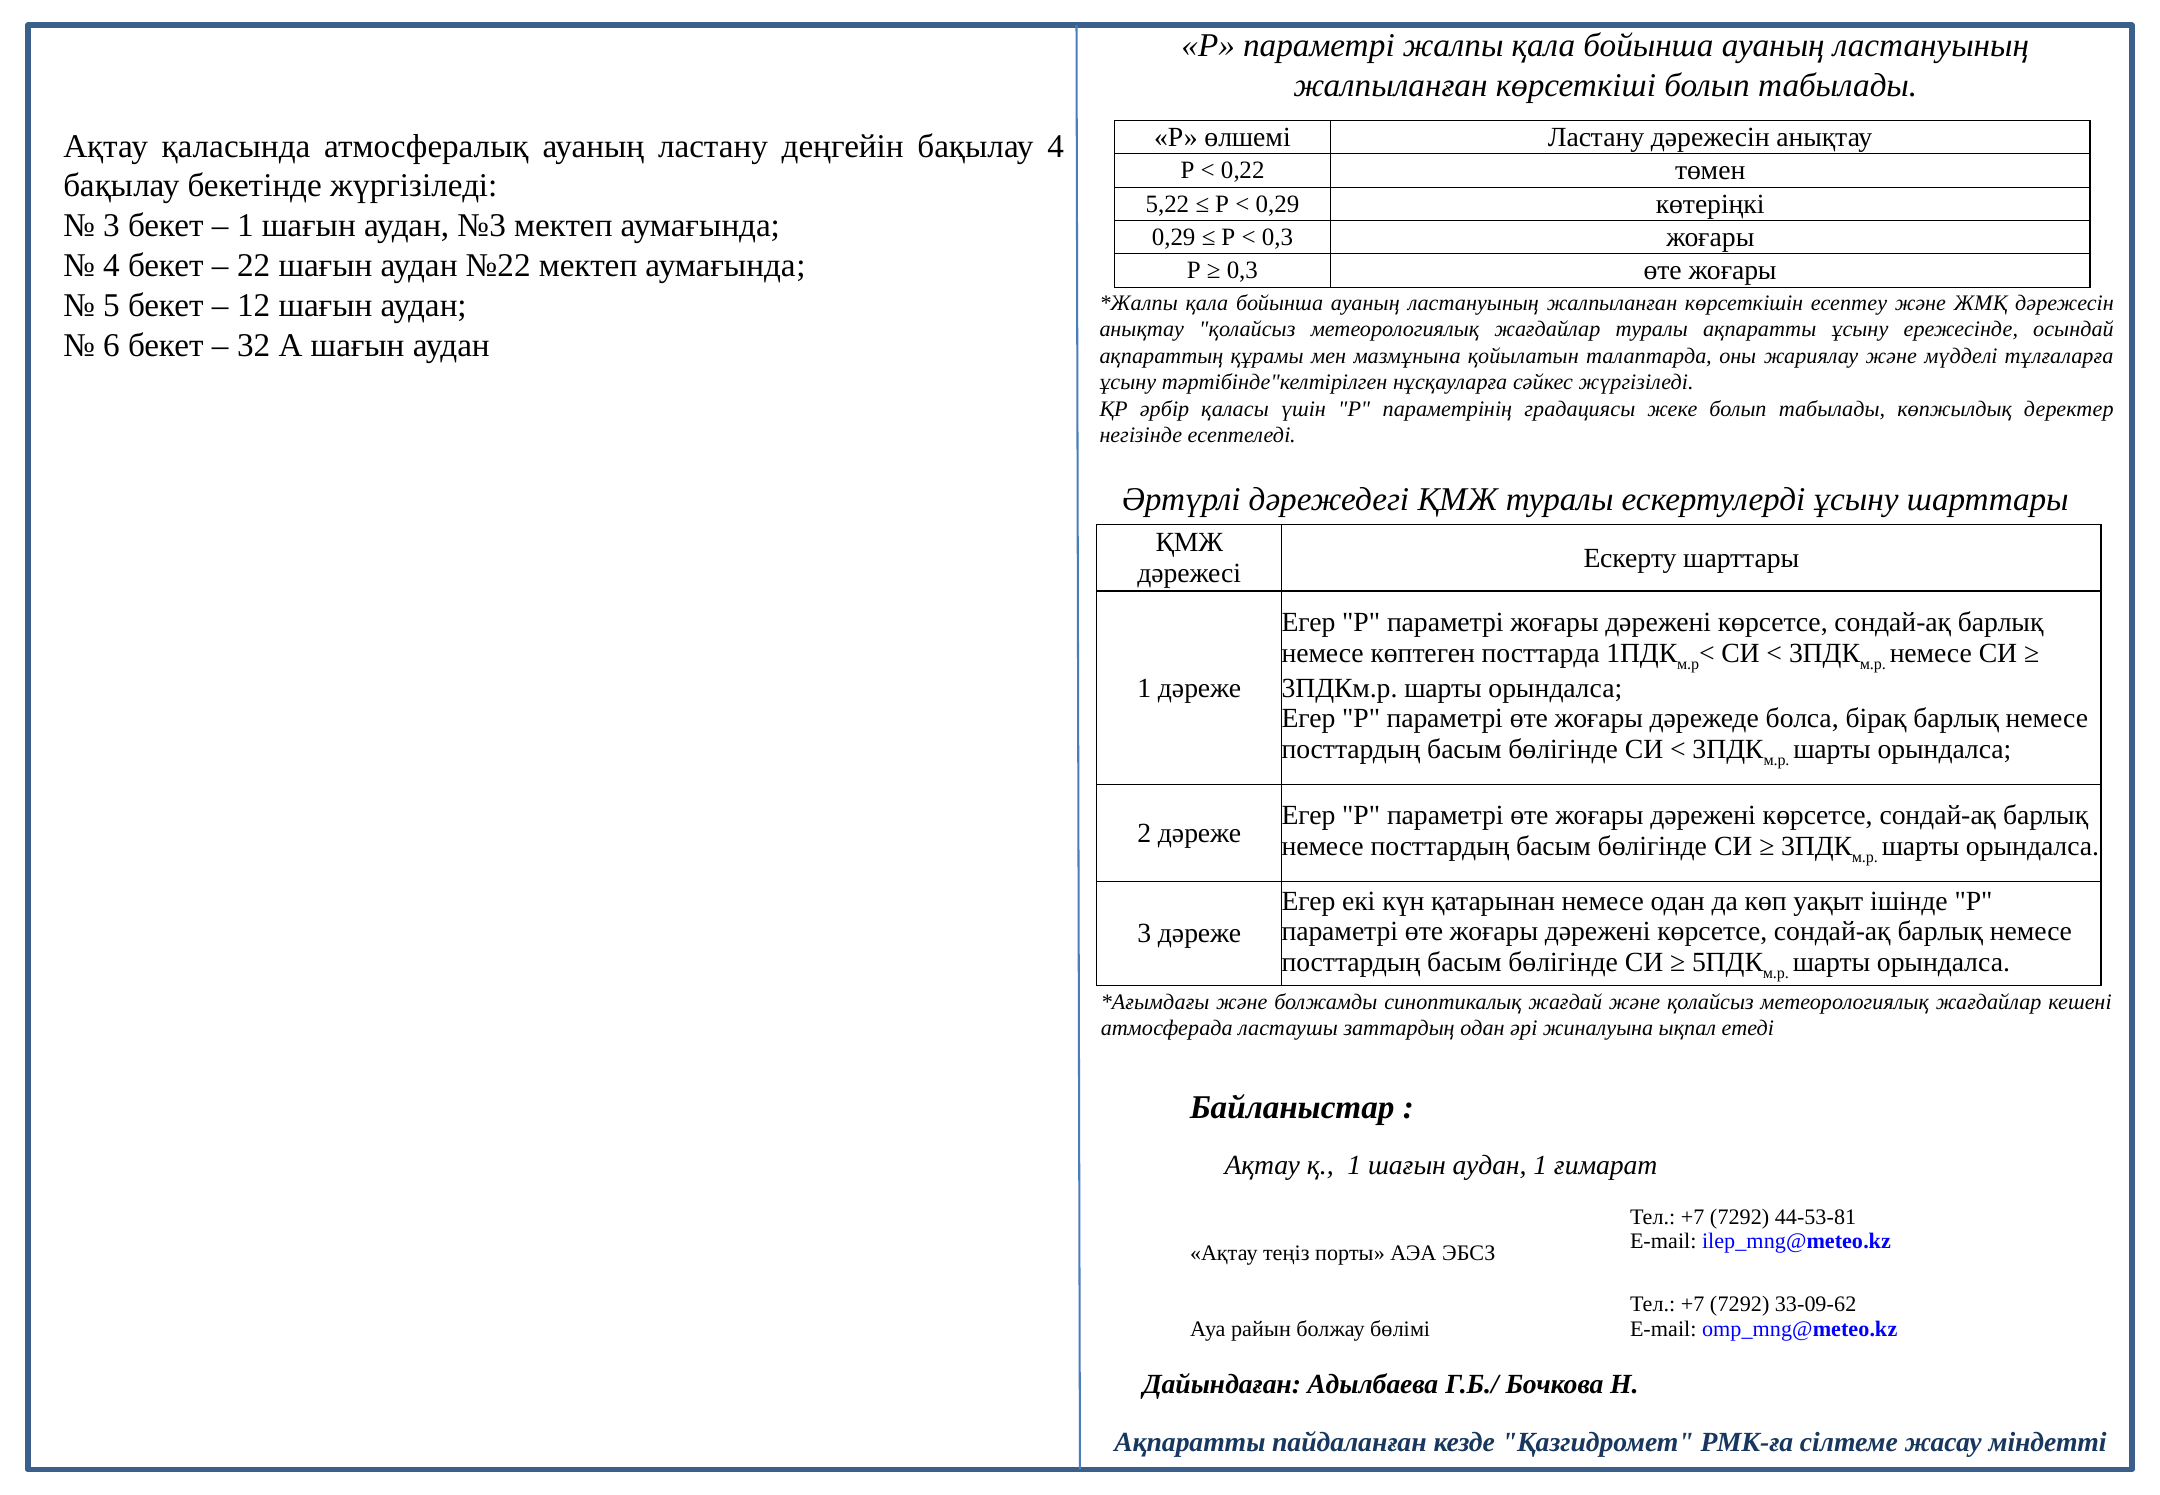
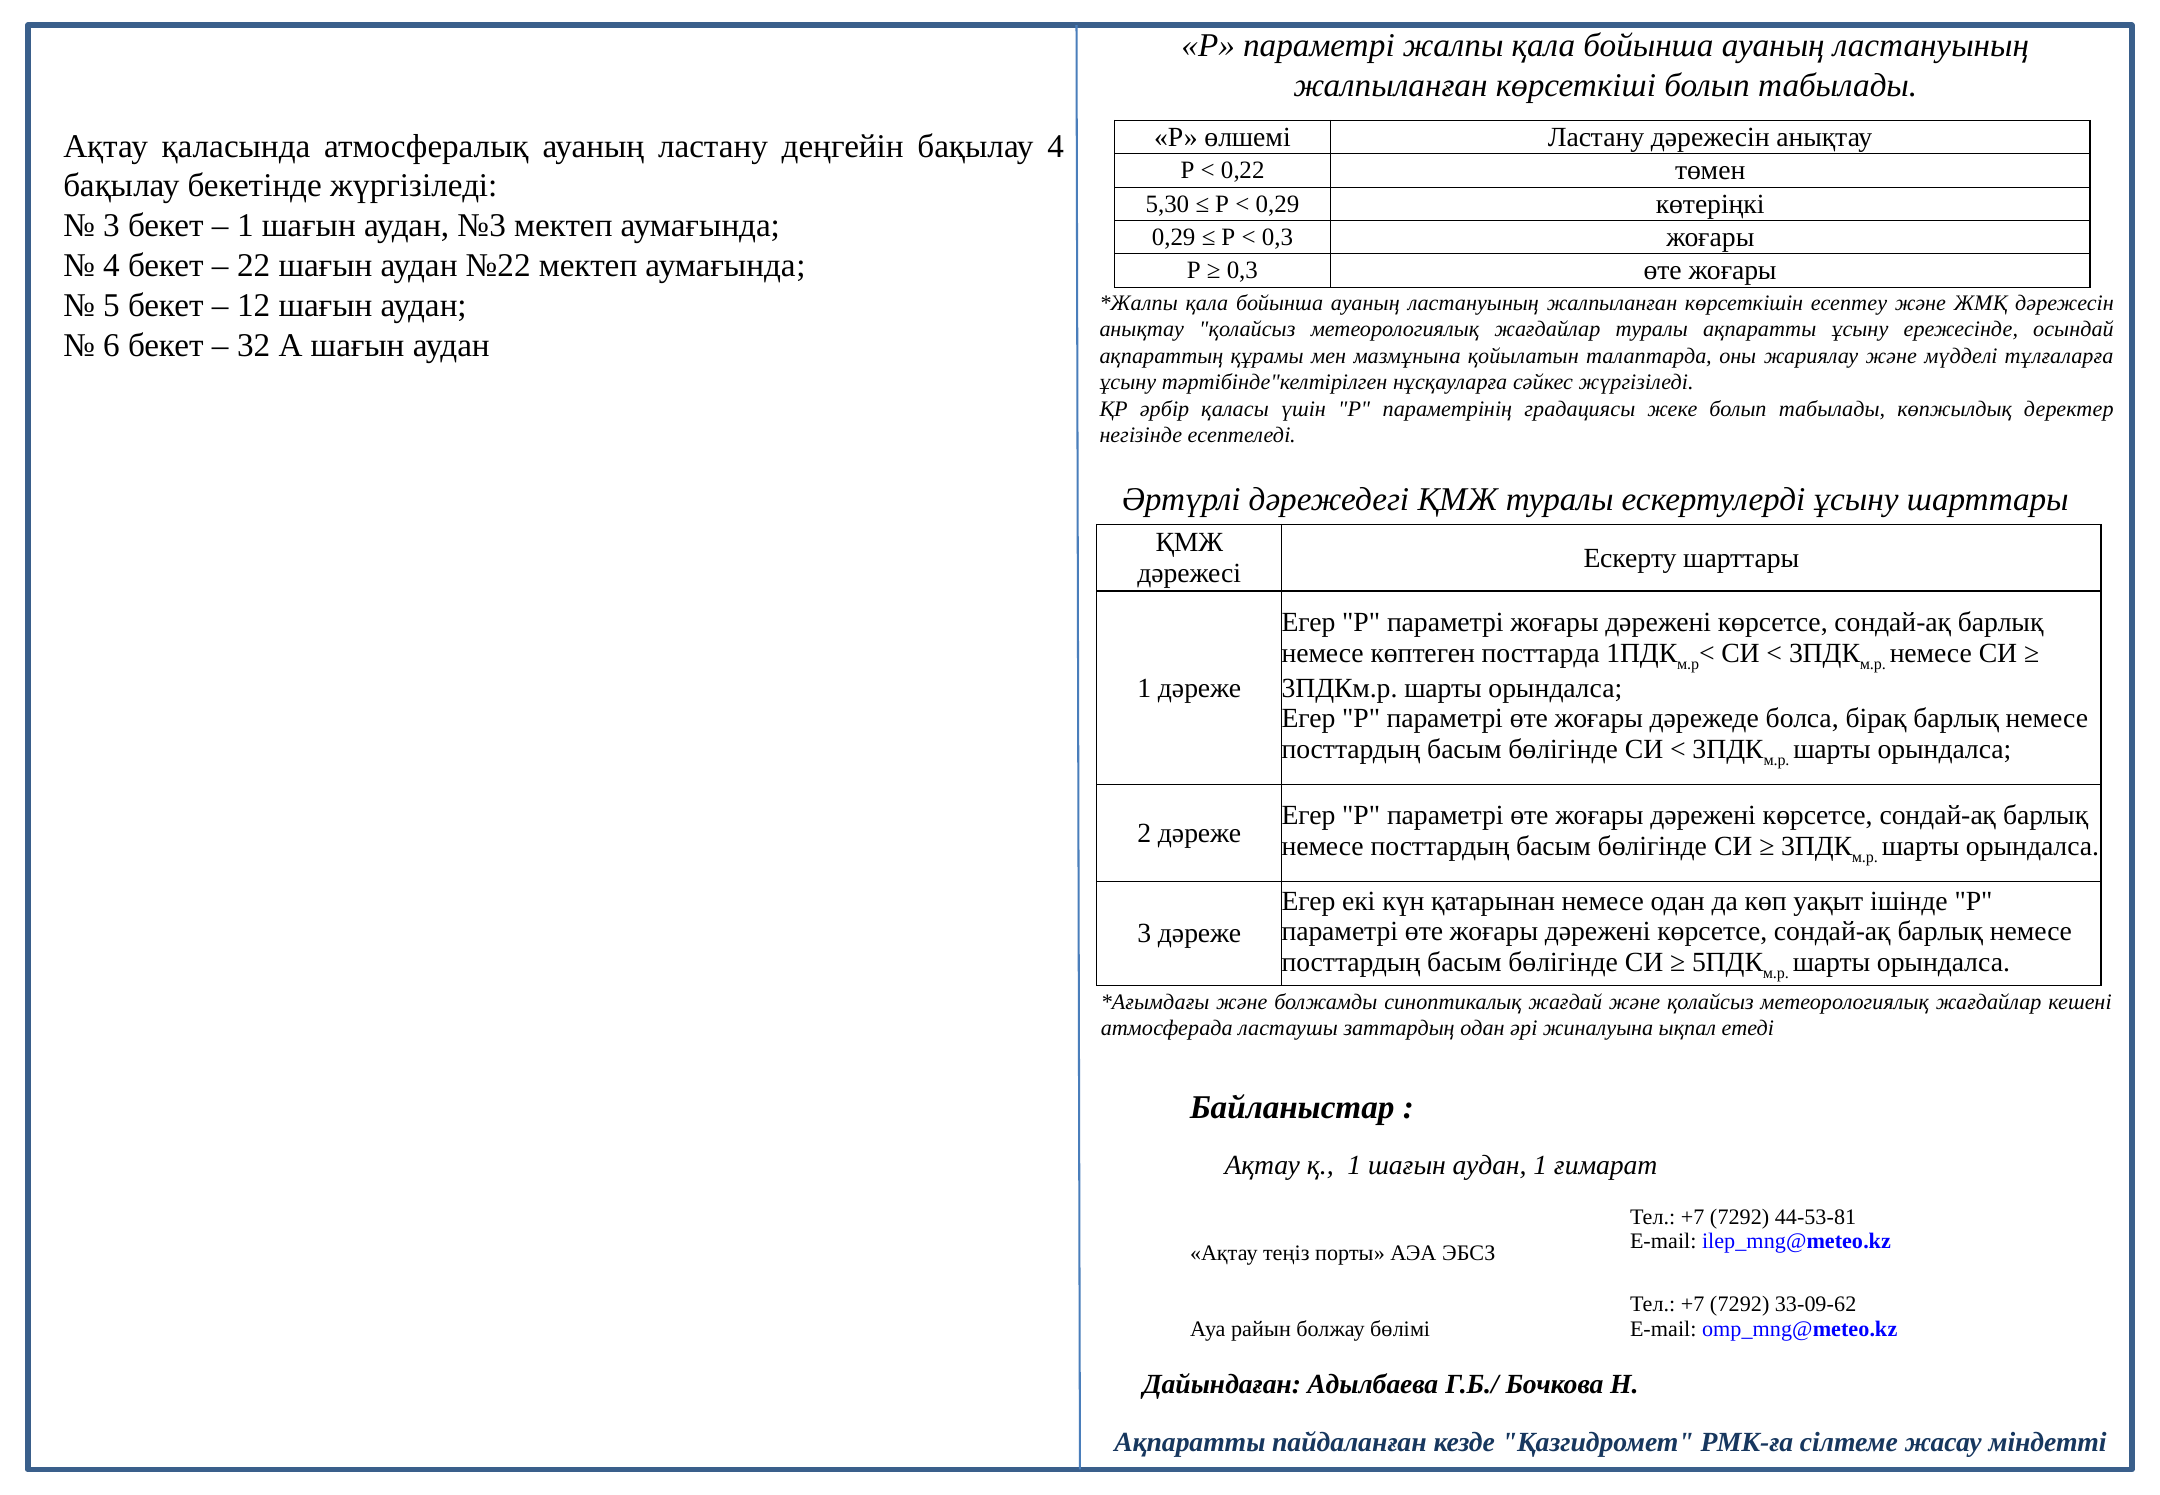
5,22: 5,22 -> 5,30
